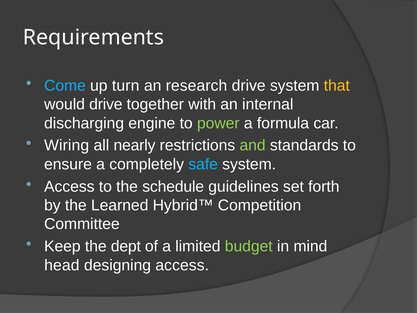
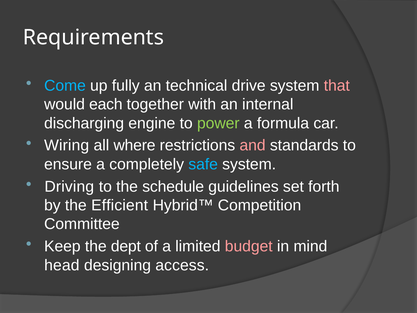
turn: turn -> fully
research: research -> technical
that colour: yellow -> pink
would drive: drive -> each
nearly: nearly -> where
and colour: light green -> pink
Access at (69, 186): Access -> Driving
Learned: Learned -> Efficient
budget colour: light green -> pink
